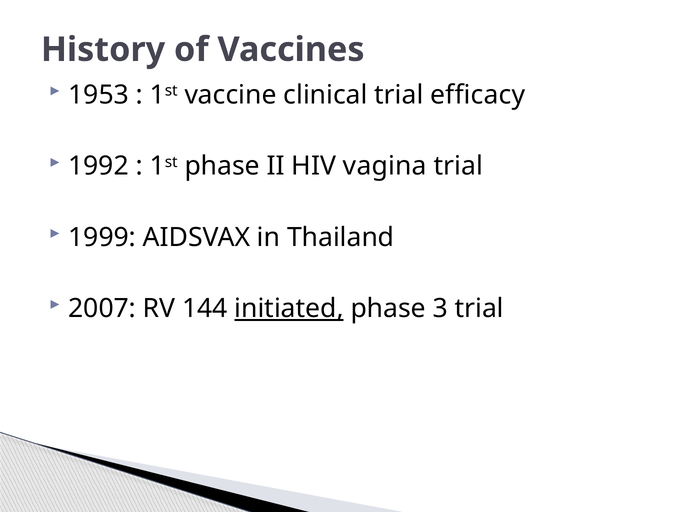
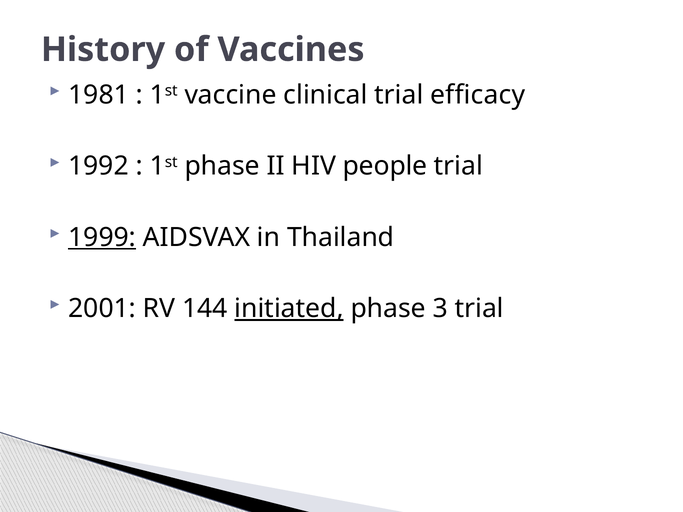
1953: 1953 -> 1981
vagina: vagina -> people
1999 underline: none -> present
2007: 2007 -> 2001
